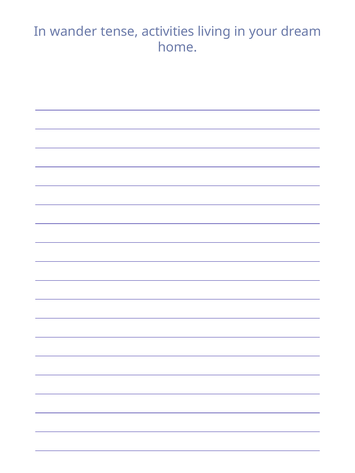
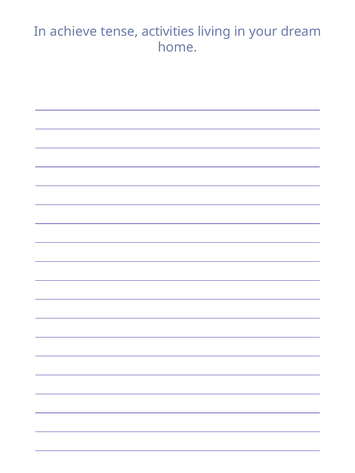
wander: wander -> achieve
